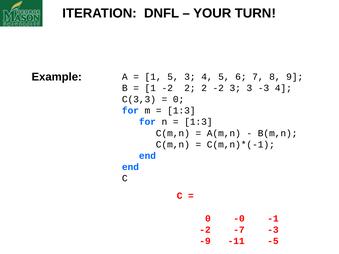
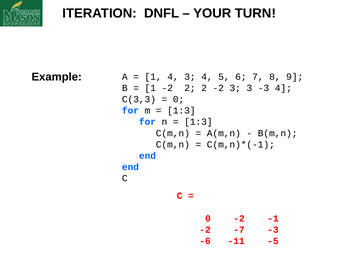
1 5: 5 -> 4
0 -0: -0 -> -2
-9: -9 -> -6
